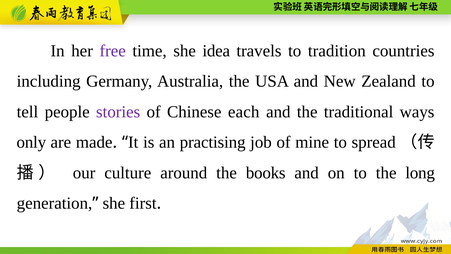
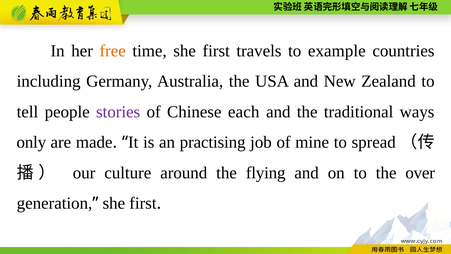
free colour: purple -> orange
time she idea: idea -> first
tradition: tradition -> example
books: books -> flying
long: long -> over
